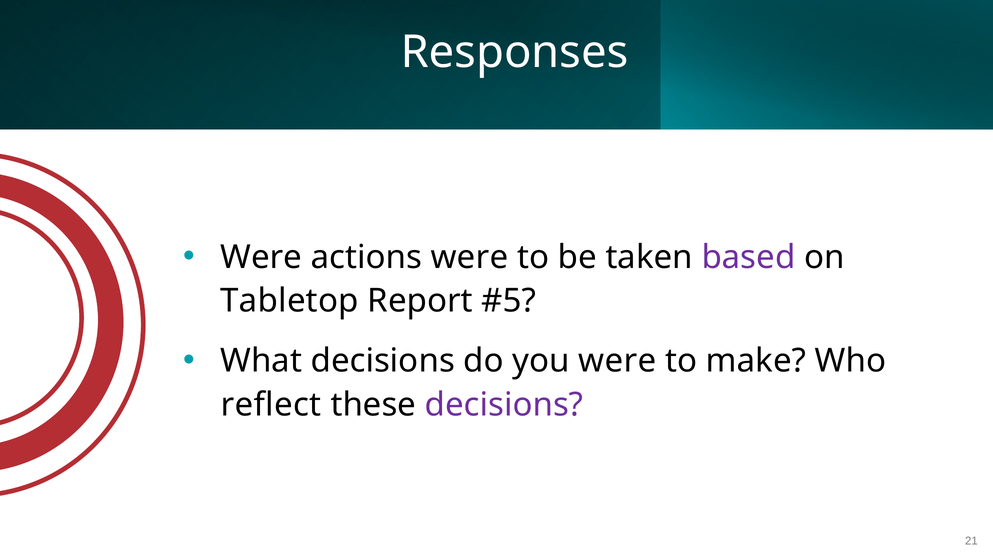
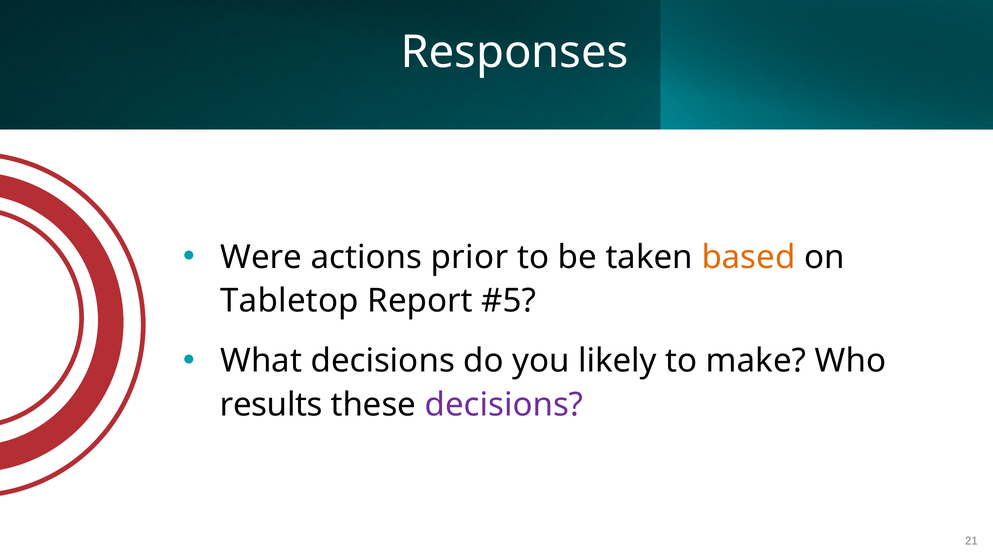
actions were: were -> prior
based colour: purple -> orange
you were: were -> likely
reflect: reflect -> results
